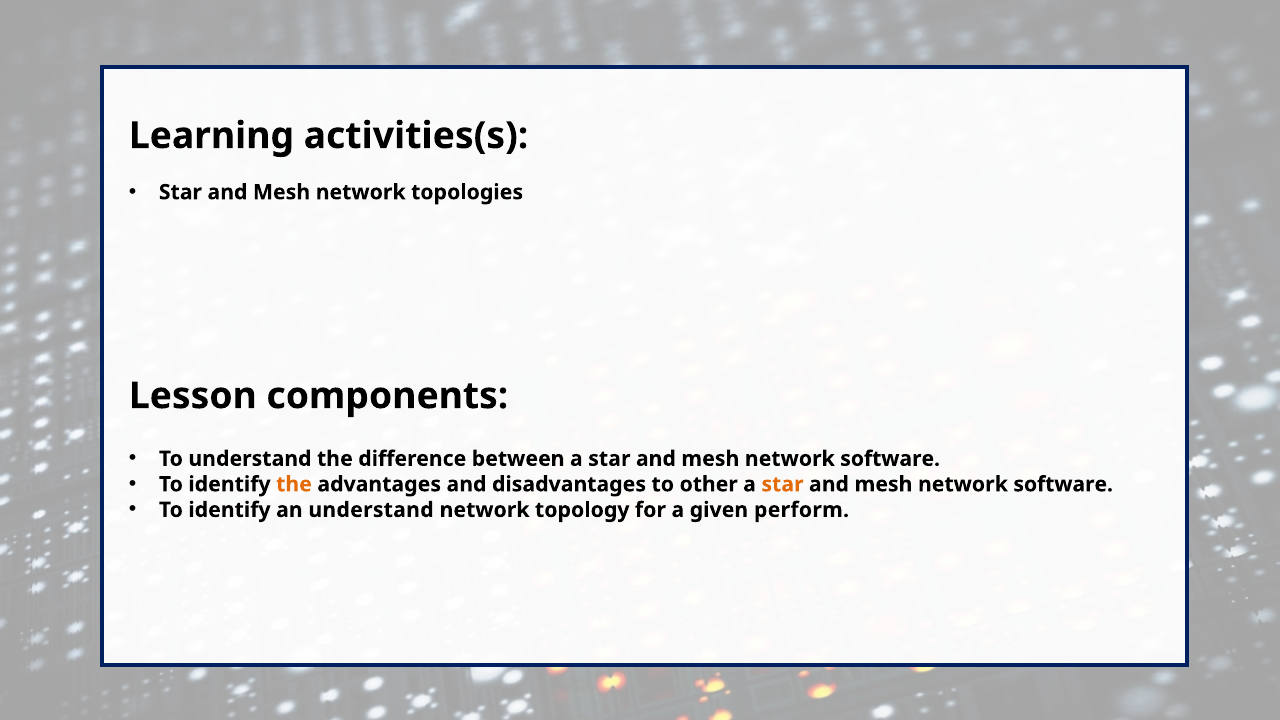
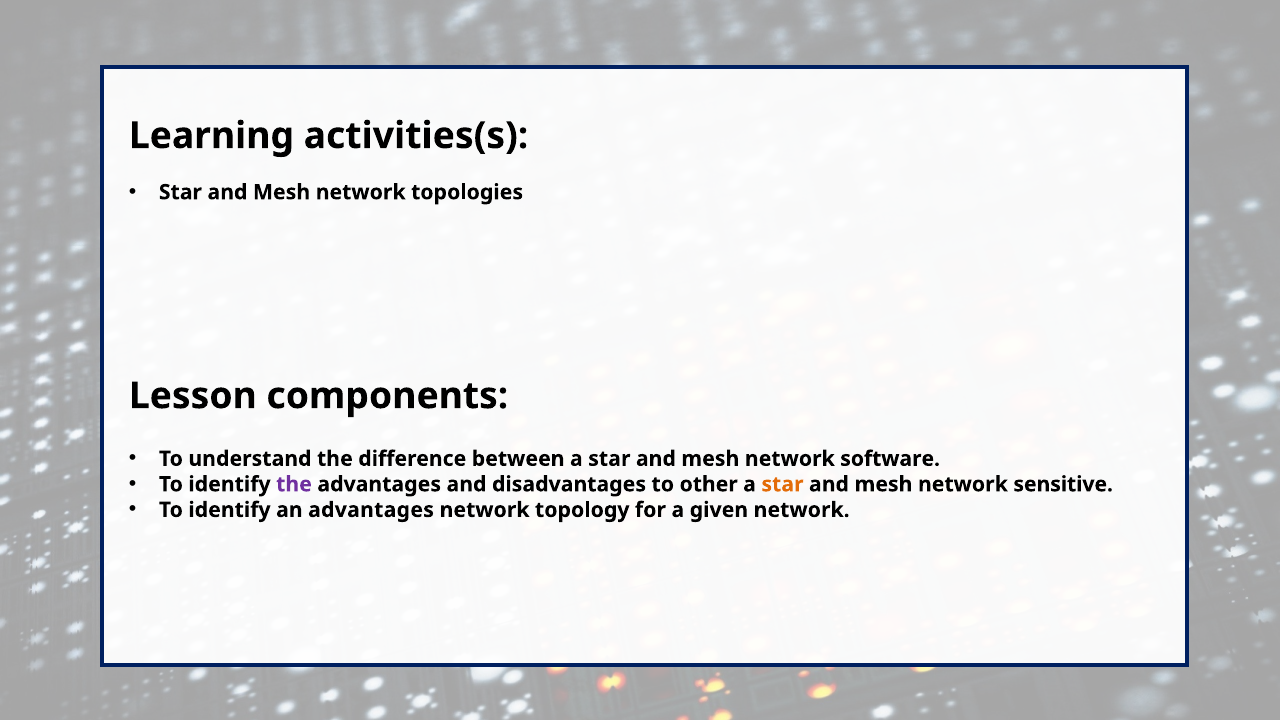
the at (294, 484) colour: orange -> purple
software at (1063, 484): software -> sensitive
an understand: understand -> advantages
given perform: perform -> network
